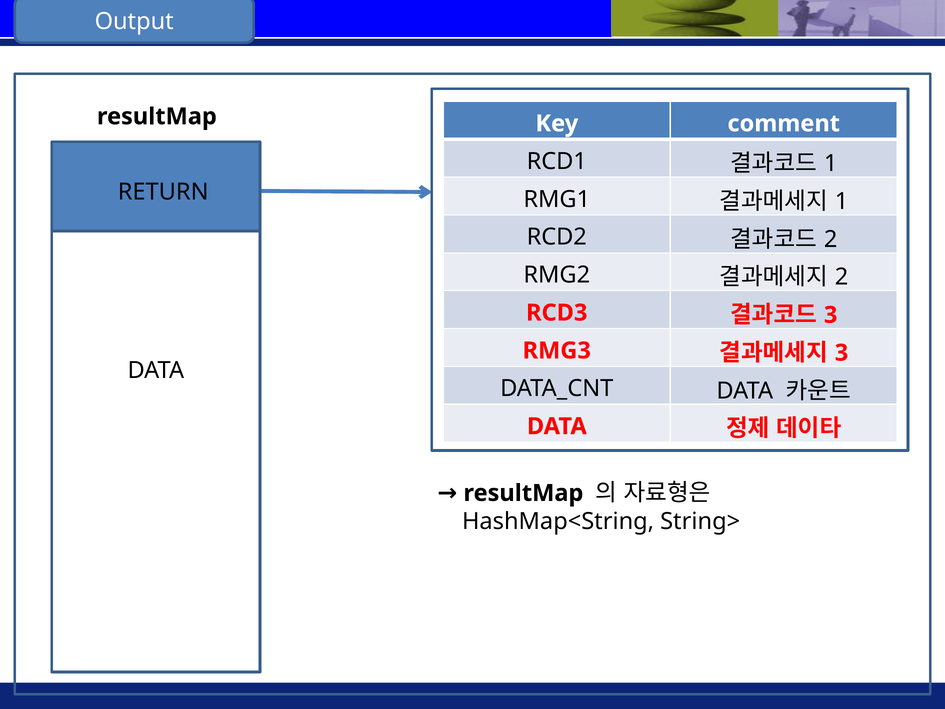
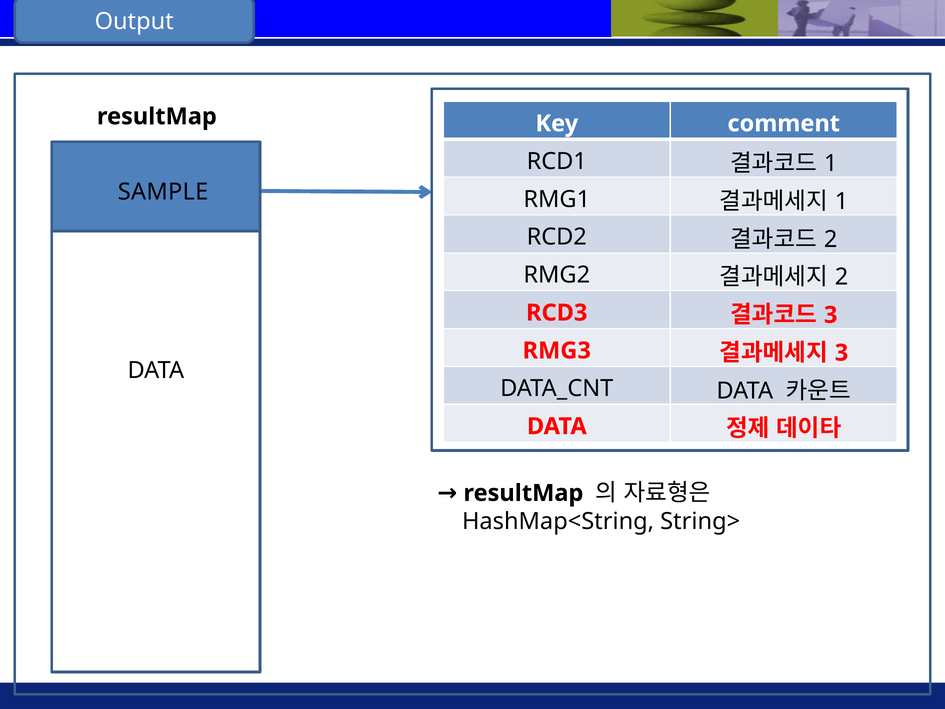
RETURN: RETURN -> SAMPLE
